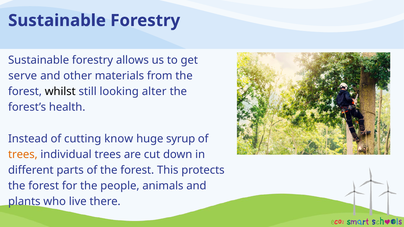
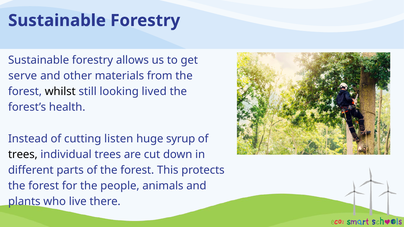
alter: alter -> lived
know: know -> listen
trees at (23, 155) colour: orange -> black
